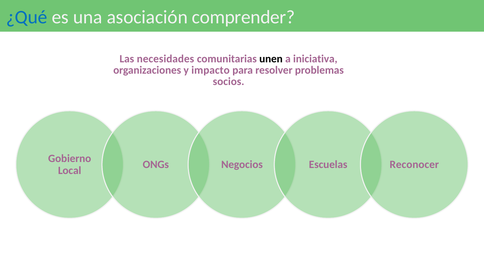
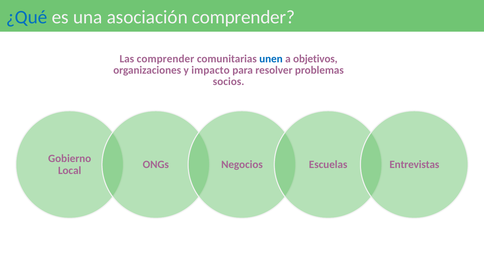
Las necesidades: necesidades -> comprender
unen colour: black -> blue
iniciativa: iniciativa -> objetivos
Reconocer: Reconocer -> Entrevistas
